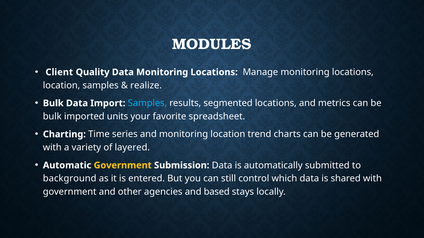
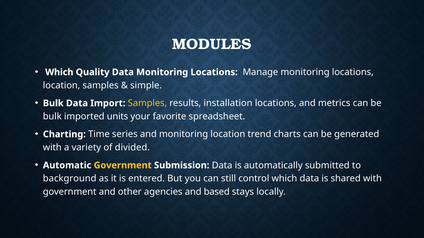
Client at (59, 72): Client -> Which
realize: realize -> simple
Samples at (147, 103) colour: light blue -> yellow
segmented: segmented -> installation
layered: layered -> divided
